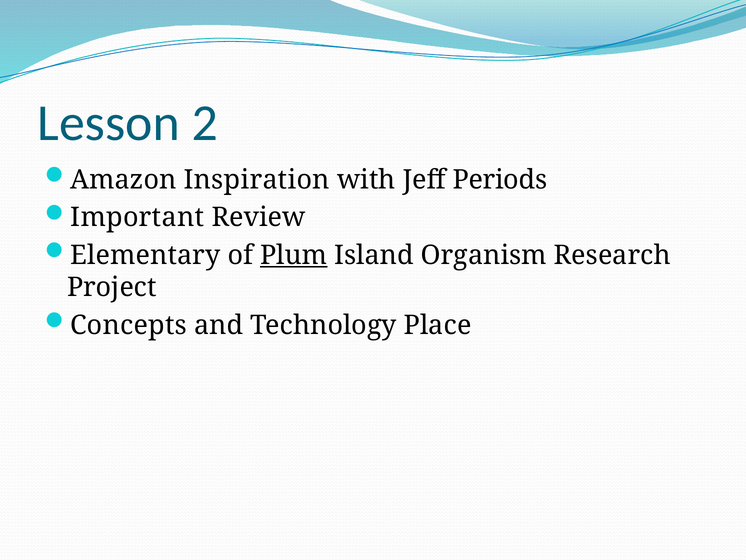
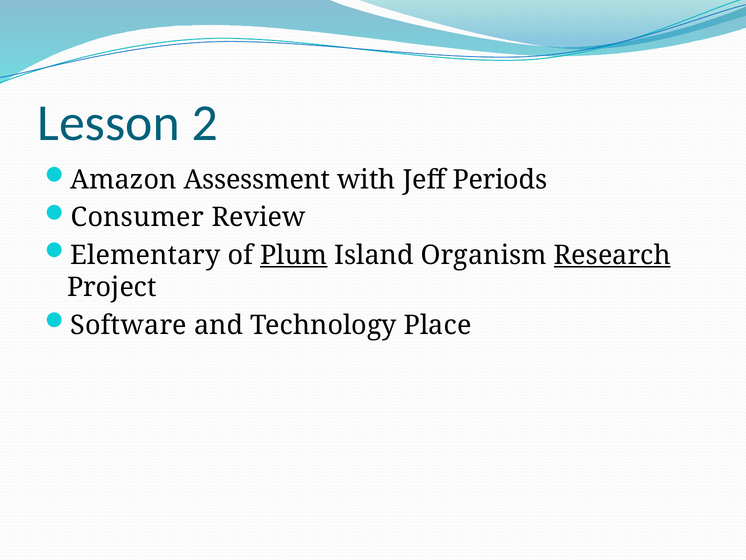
Inspiration: Inspiration -> Assessment
Important: Important -> Consumer
Research underline: none -> present
Concepts: Concepts -> Software
